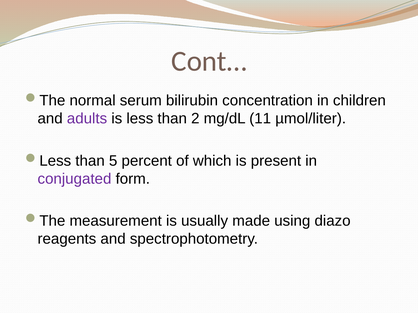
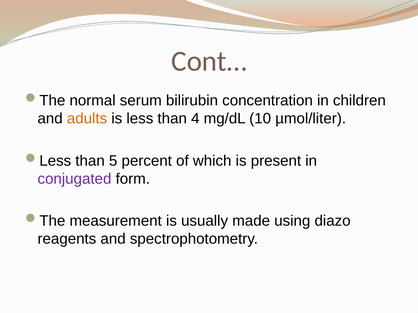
adults colour: purple -> orange
2: 2 -> 4
11: 11 -> 10
